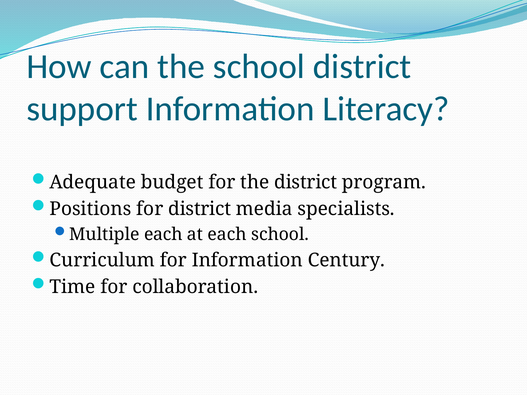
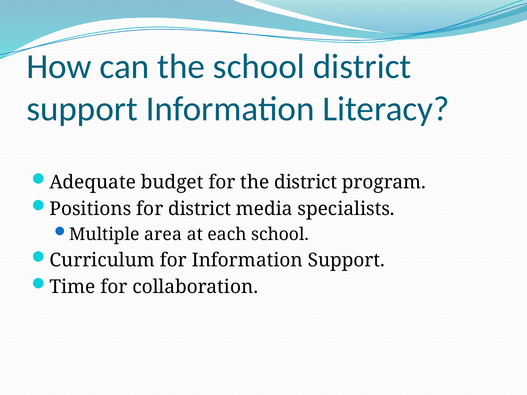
Multiple each: each -> area
Information Century: Century -> Support
